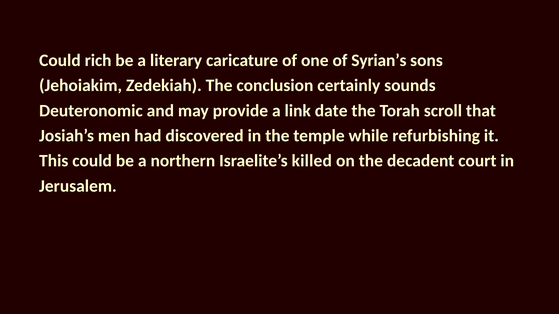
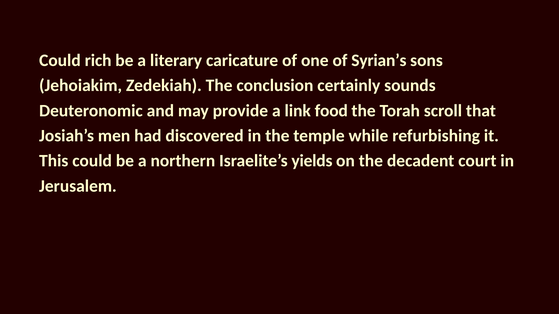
date: date -> food
killed: killed -> yields
